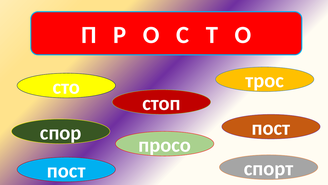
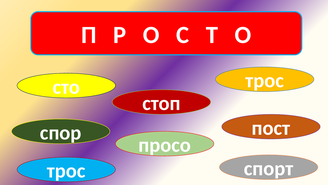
пост at (66, 170): пост -> трос
